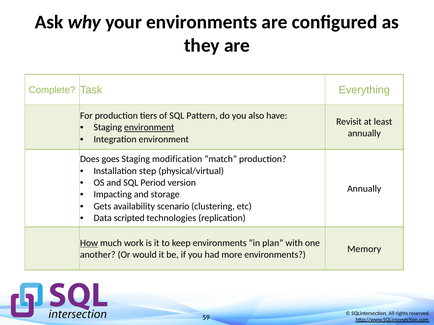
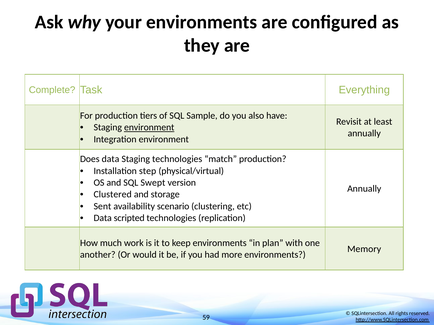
Pattern: Pattern -> Sample
Does goes: goes -> data
Staging modification: modification -> technologies
Period: Period -> Swept
Impacting: Impacting -> Clustered
Gets: Gets -> Sent
How underline: present -> none
